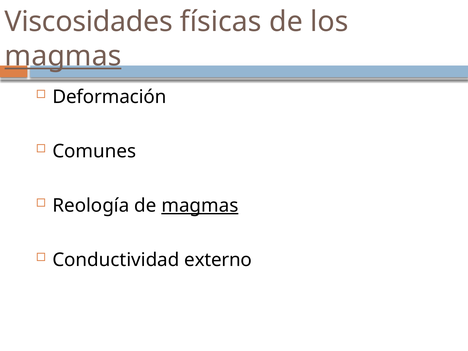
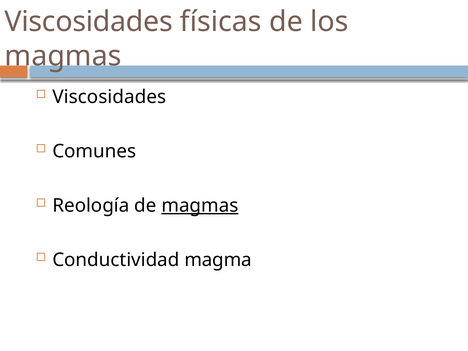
magmas at (63, 56) underline: present -> none
Deformación at (109, 97): Deformación -> Viscosidades
externo: externo -> magma
